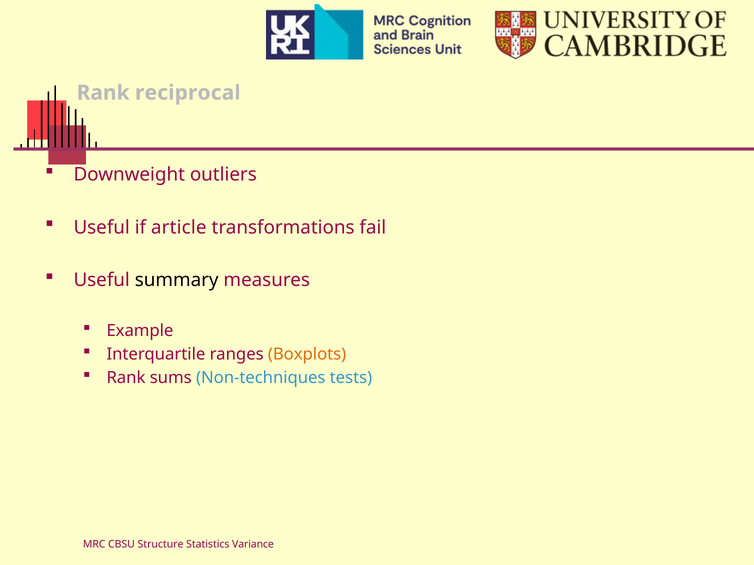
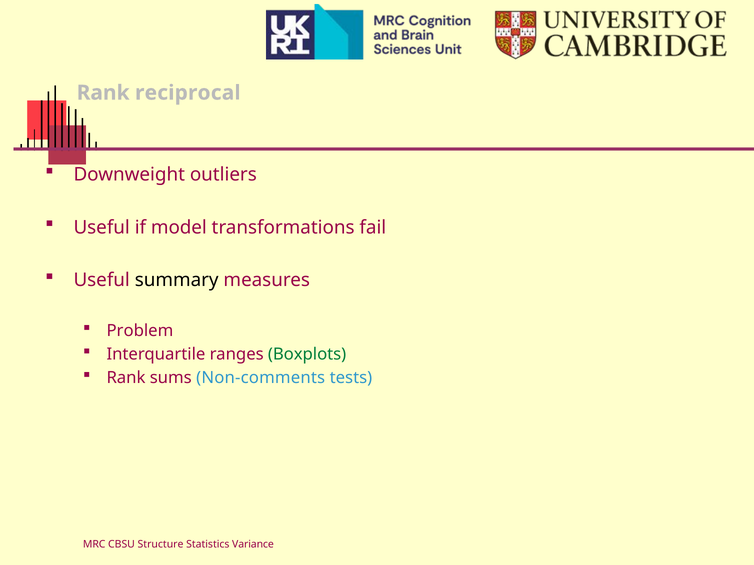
article: article -> model
Example: Example -> Problem
Boxplots colour: orange -> green
Non-techniques: Non-techniques -> Non-comments
